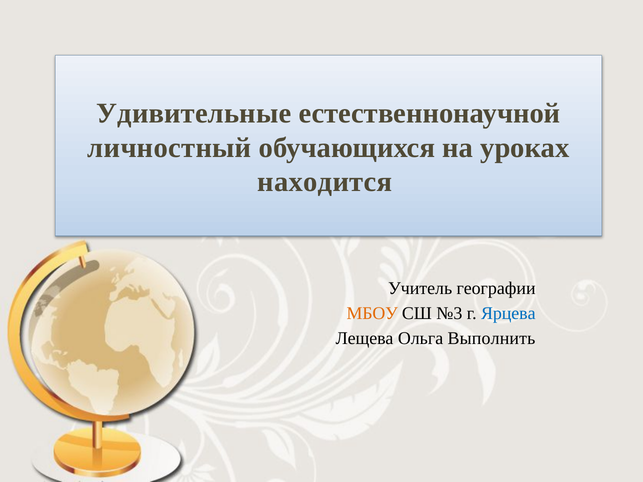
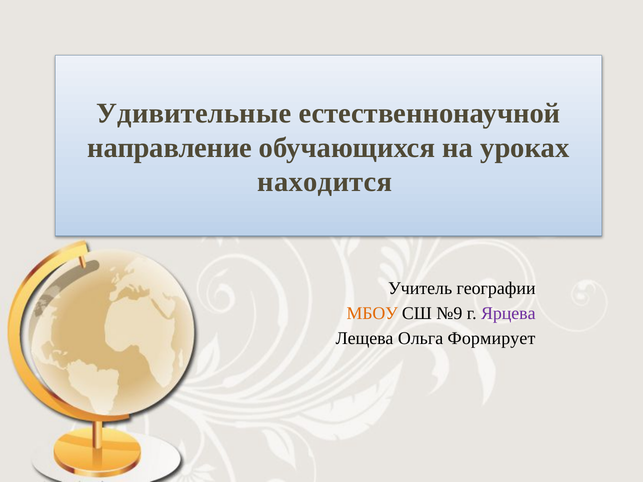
личностный: личностный -> направление
№3: №3 -> №9
Ярцева colour: blue -> purple
Выполнить: Выполнить -> Формирует
